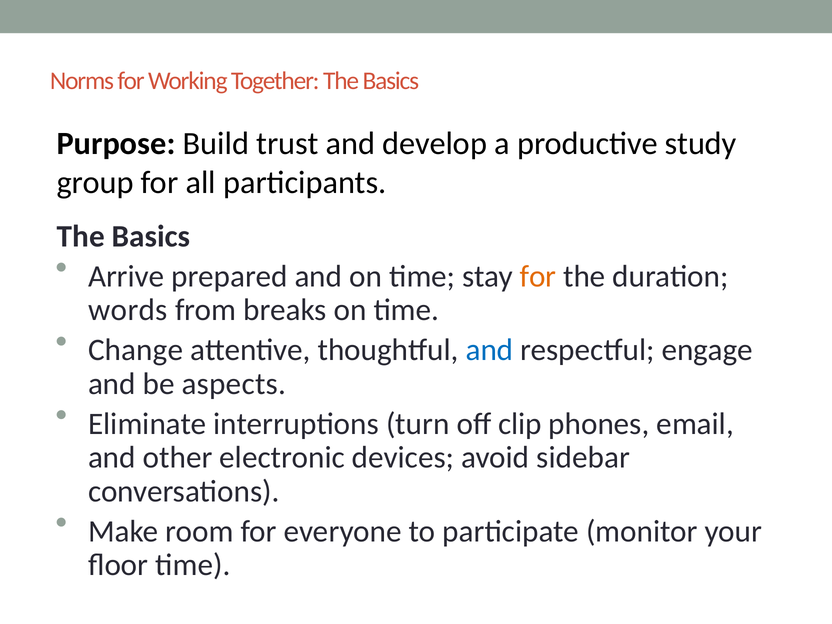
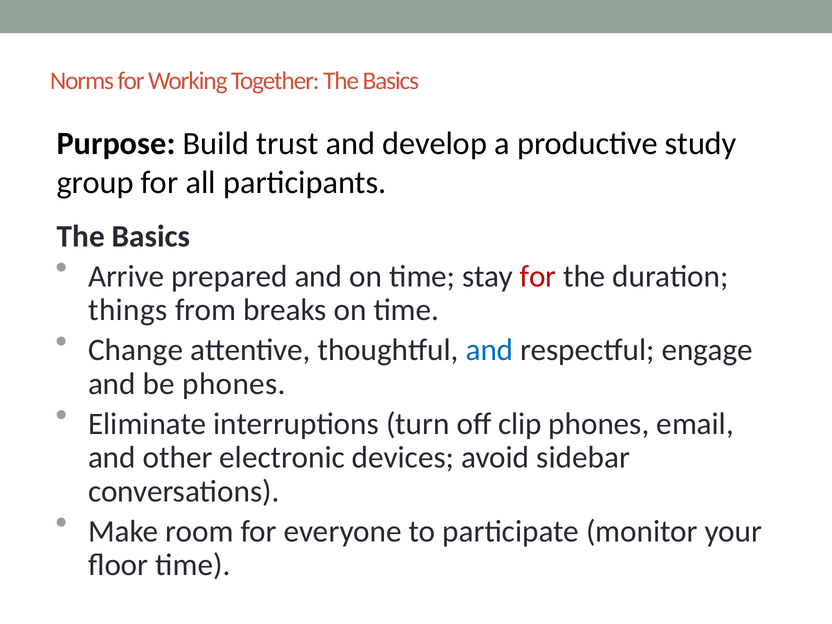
for at (538, 276) colour: orange -> red
words: words -> things
be aspects: aspects -> phones
